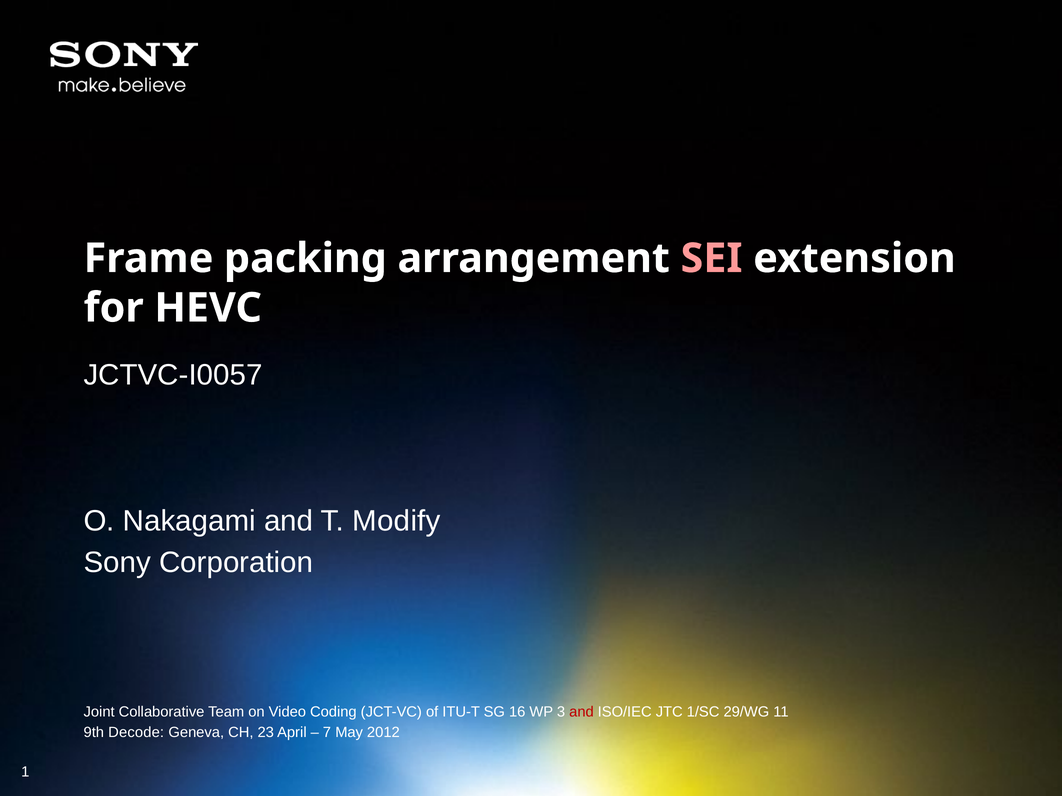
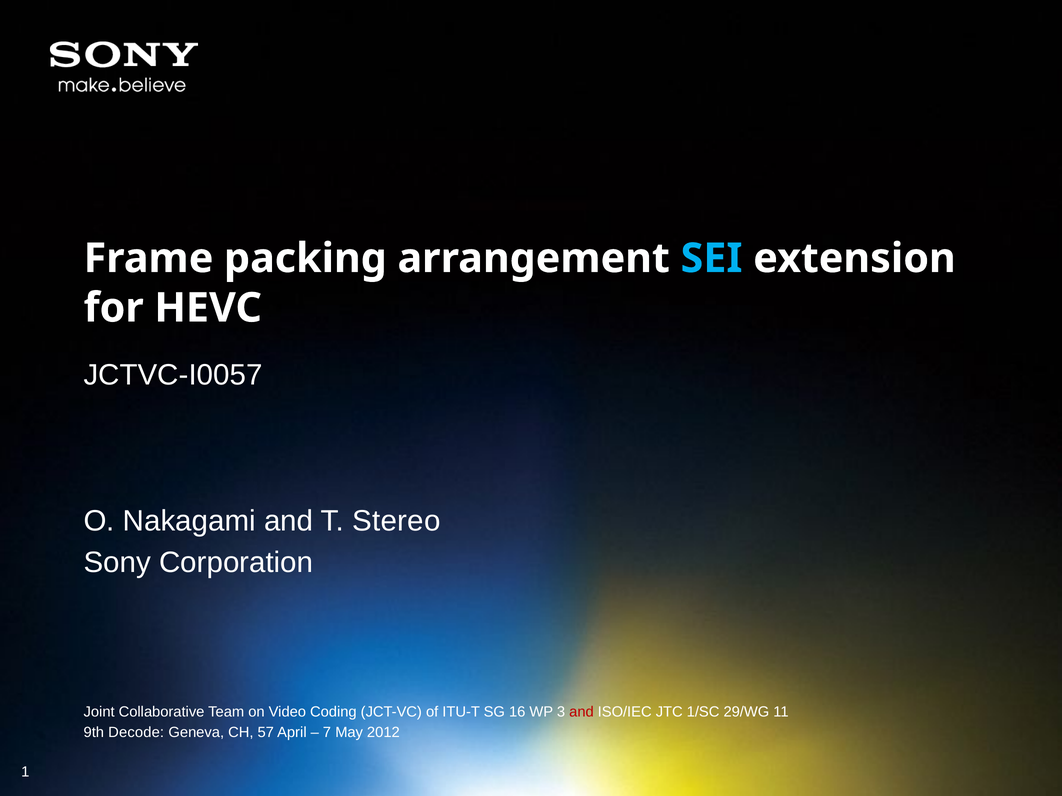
SEI colour: pink -> light blue
Modify: Modify -> Stereo
23: 23 -> 57
